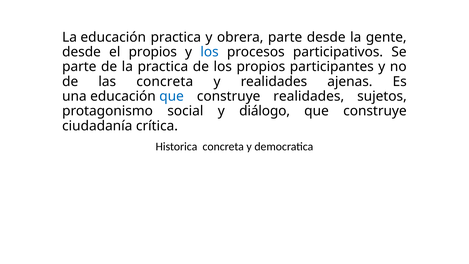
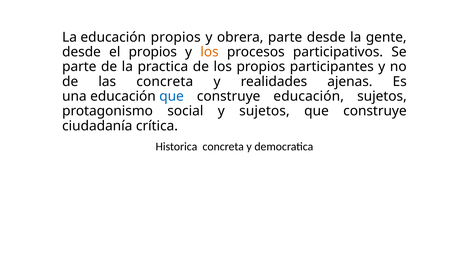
educación practica: practica -> propios
los at (210, 52) colour: blue -> orange
construye realidades: realidades -> educación
y diálogo: diálogo -> sujetos
